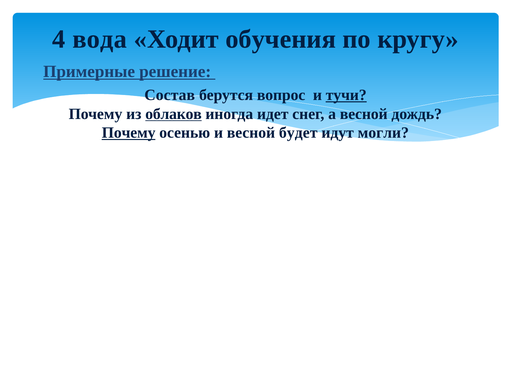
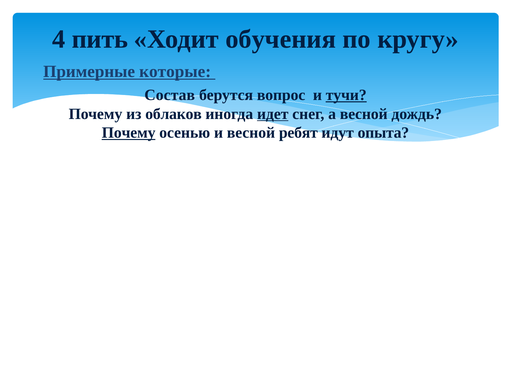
вода: вода -> пить
решение: решение -> которые
облаков underline: present -> none
идет underline: none -> present
будет: будет -> ребят
могли: могли -> опыта
